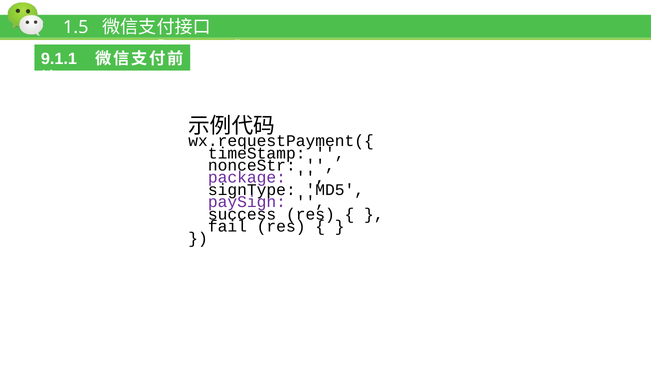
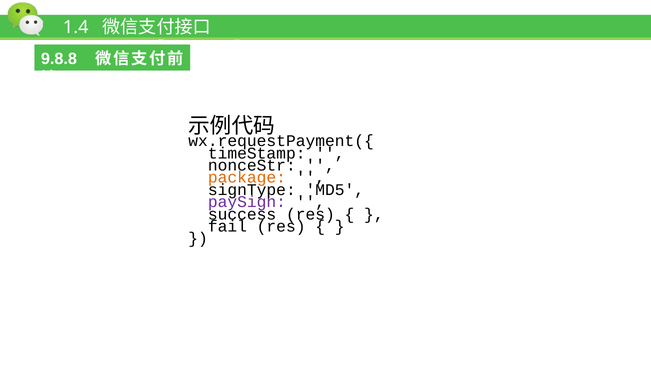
1.5: 1.5 -> 1.4
9.1.1: 9.1.1 -> 9.8.8
package colour: purple -> orange
